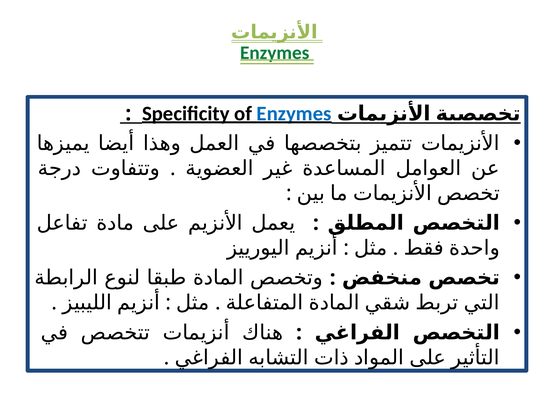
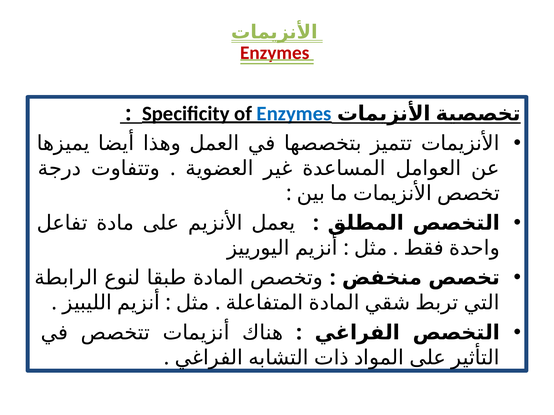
Enzymes at (275, 53) colour: green -> red
